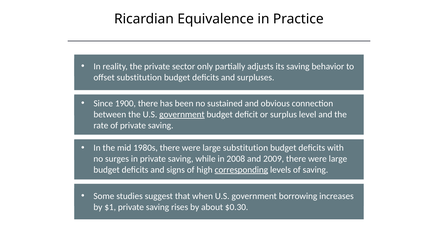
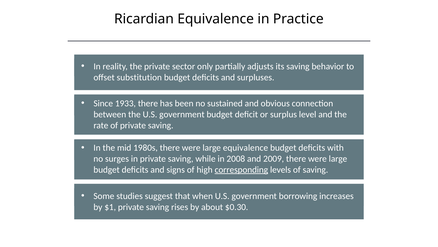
1900: 1900 -> 1933
government at (182, 114) underline: present -> none
large substitution: substitution -> equivalence
